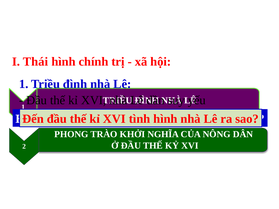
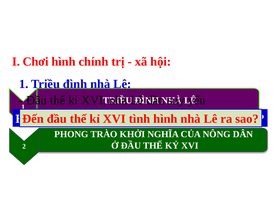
Thái: Thái -> Chơi
